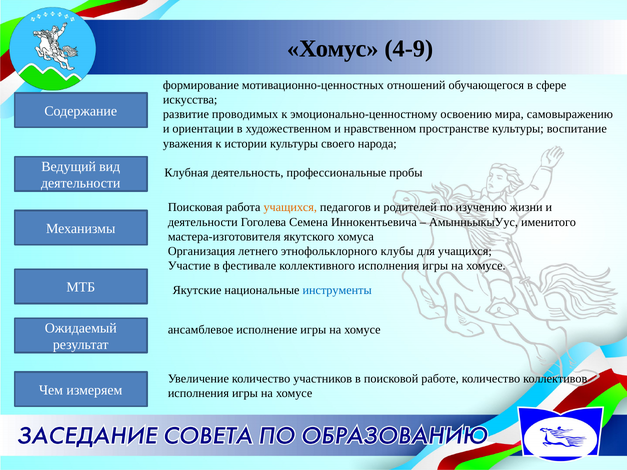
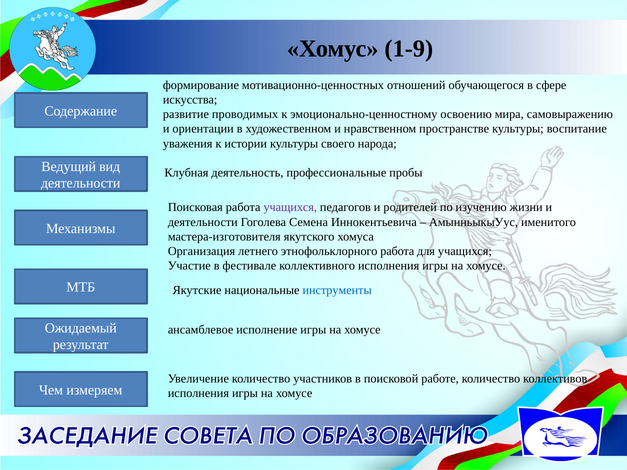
4-9: 4-9 -> 1-9
учащихся at (290, 208) colour: orange -> purple
этнофольклорного клубы: клубы -> работа
